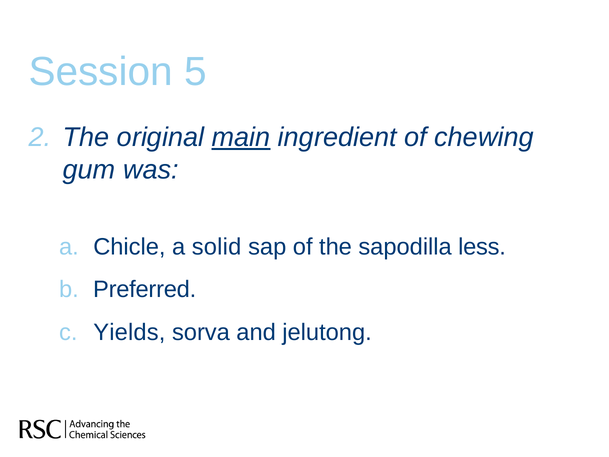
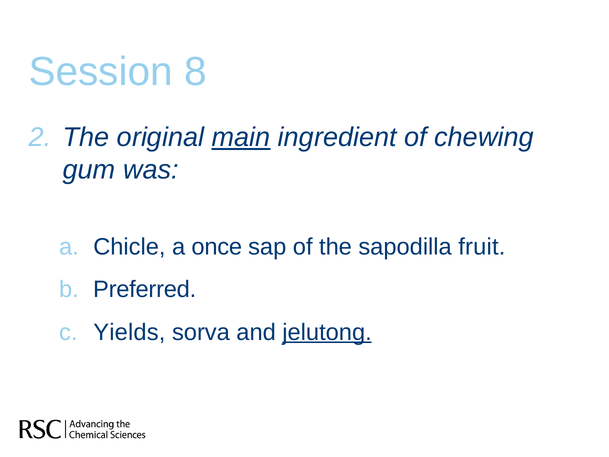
5: 5 -> 8
solid: solid -> once
less: less -> fruit
jelutong underline: none -> present
